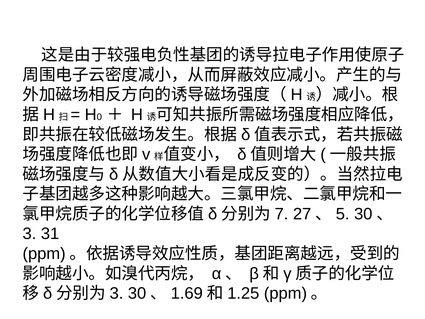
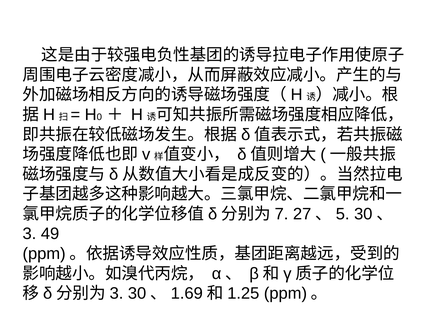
31: 31 -> 49
